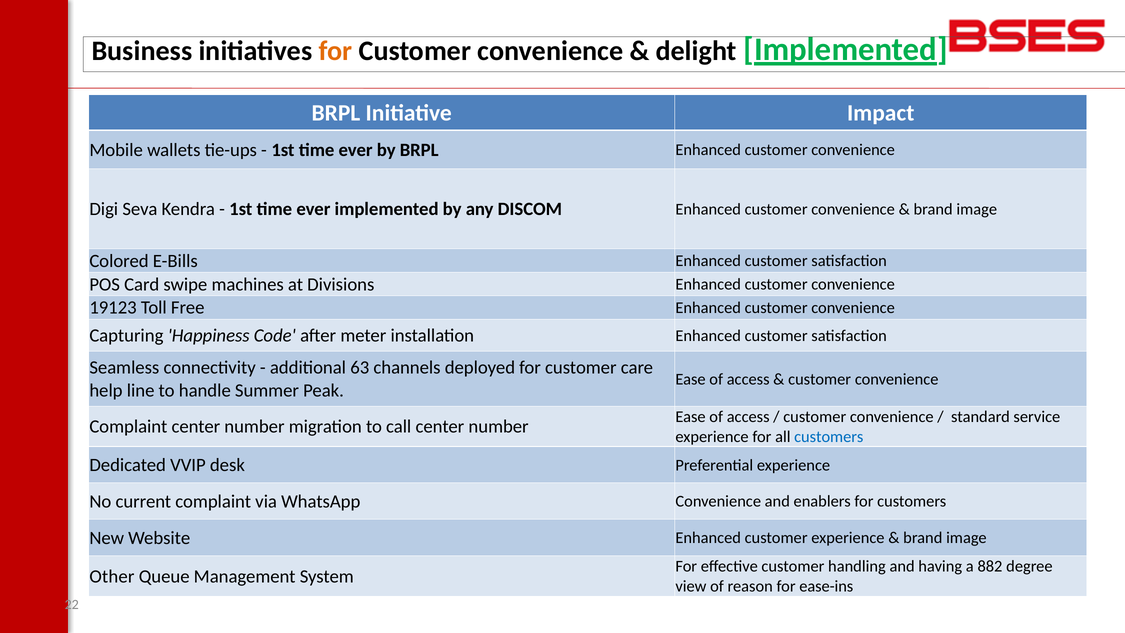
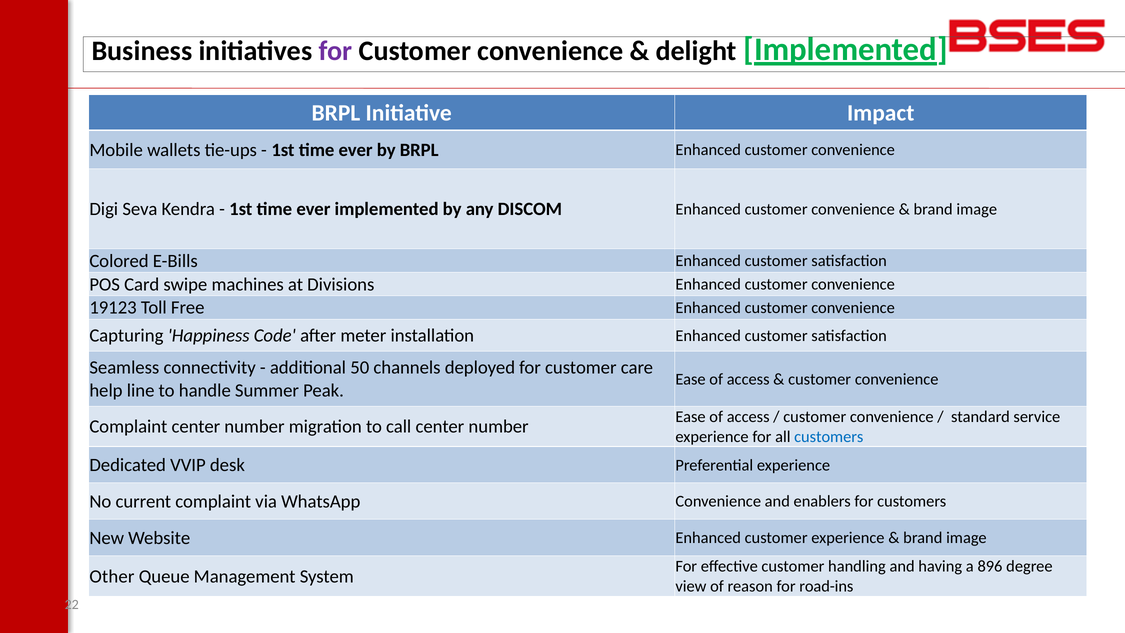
for at (336, 51) colour: orange -> purple
63: 63 -> 50
882: 882 -> 896
ease-ins: ease-ins -> road-ins
